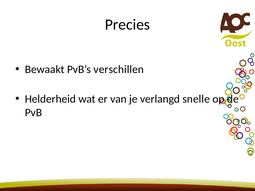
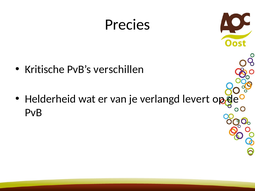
Bewaakt: Bewaakt -> Kritische
snelle: snelle -> levert
